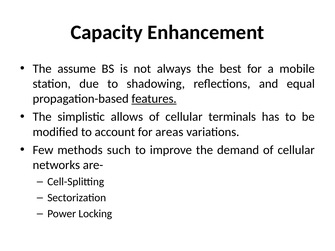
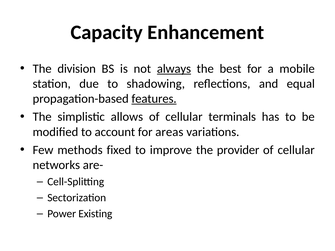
assume: assume -> division
always underline: none -> present
such: such -> fixed
demand: demand -> provider
Locking: Locking -> Existing
